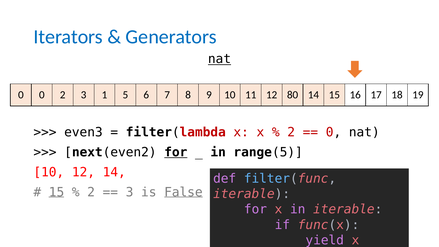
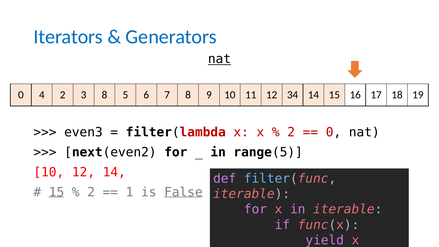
0 0: 0 -> 4
3 1: 1 -> 8
80: 80 -> 34
for at (176, 152) underline: present -> none
3 at (130, 192): 3 -> 1
